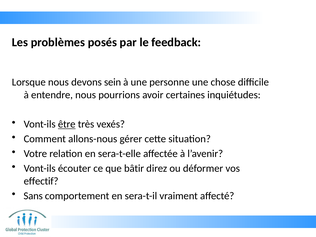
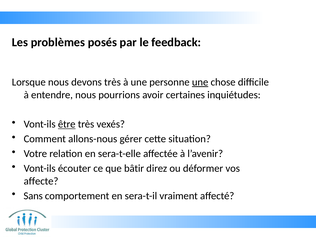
devons sein: sein -> très
une at (200, 82) underline: none -> present
effectif: effectif -> affecte
